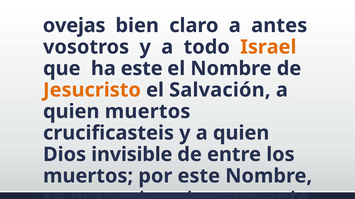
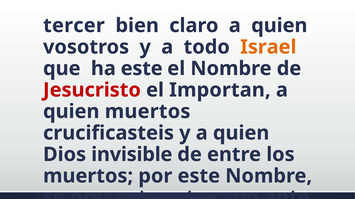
ovejas: ovejas -> tercer
claro a antes: antes -> quien
Jesucristo colour: orange -> red
Salvación: Salvación -> Importan
